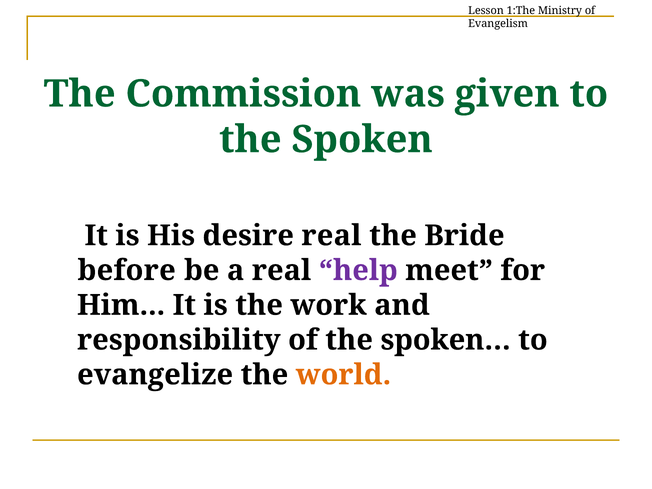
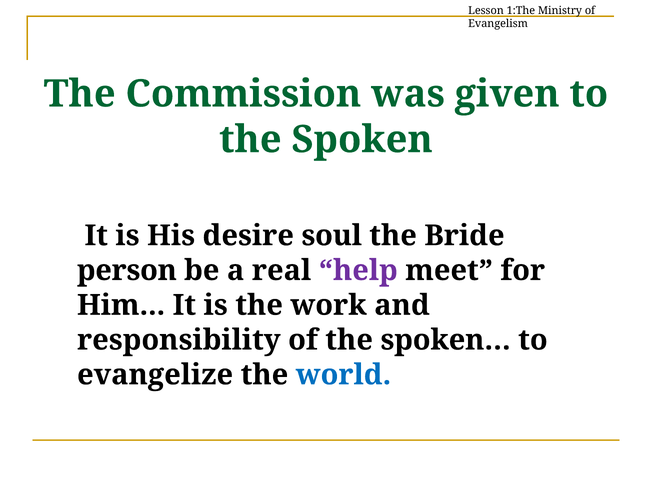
desire real: real -> soul
before: before -> person
world colour: orange -> blue
